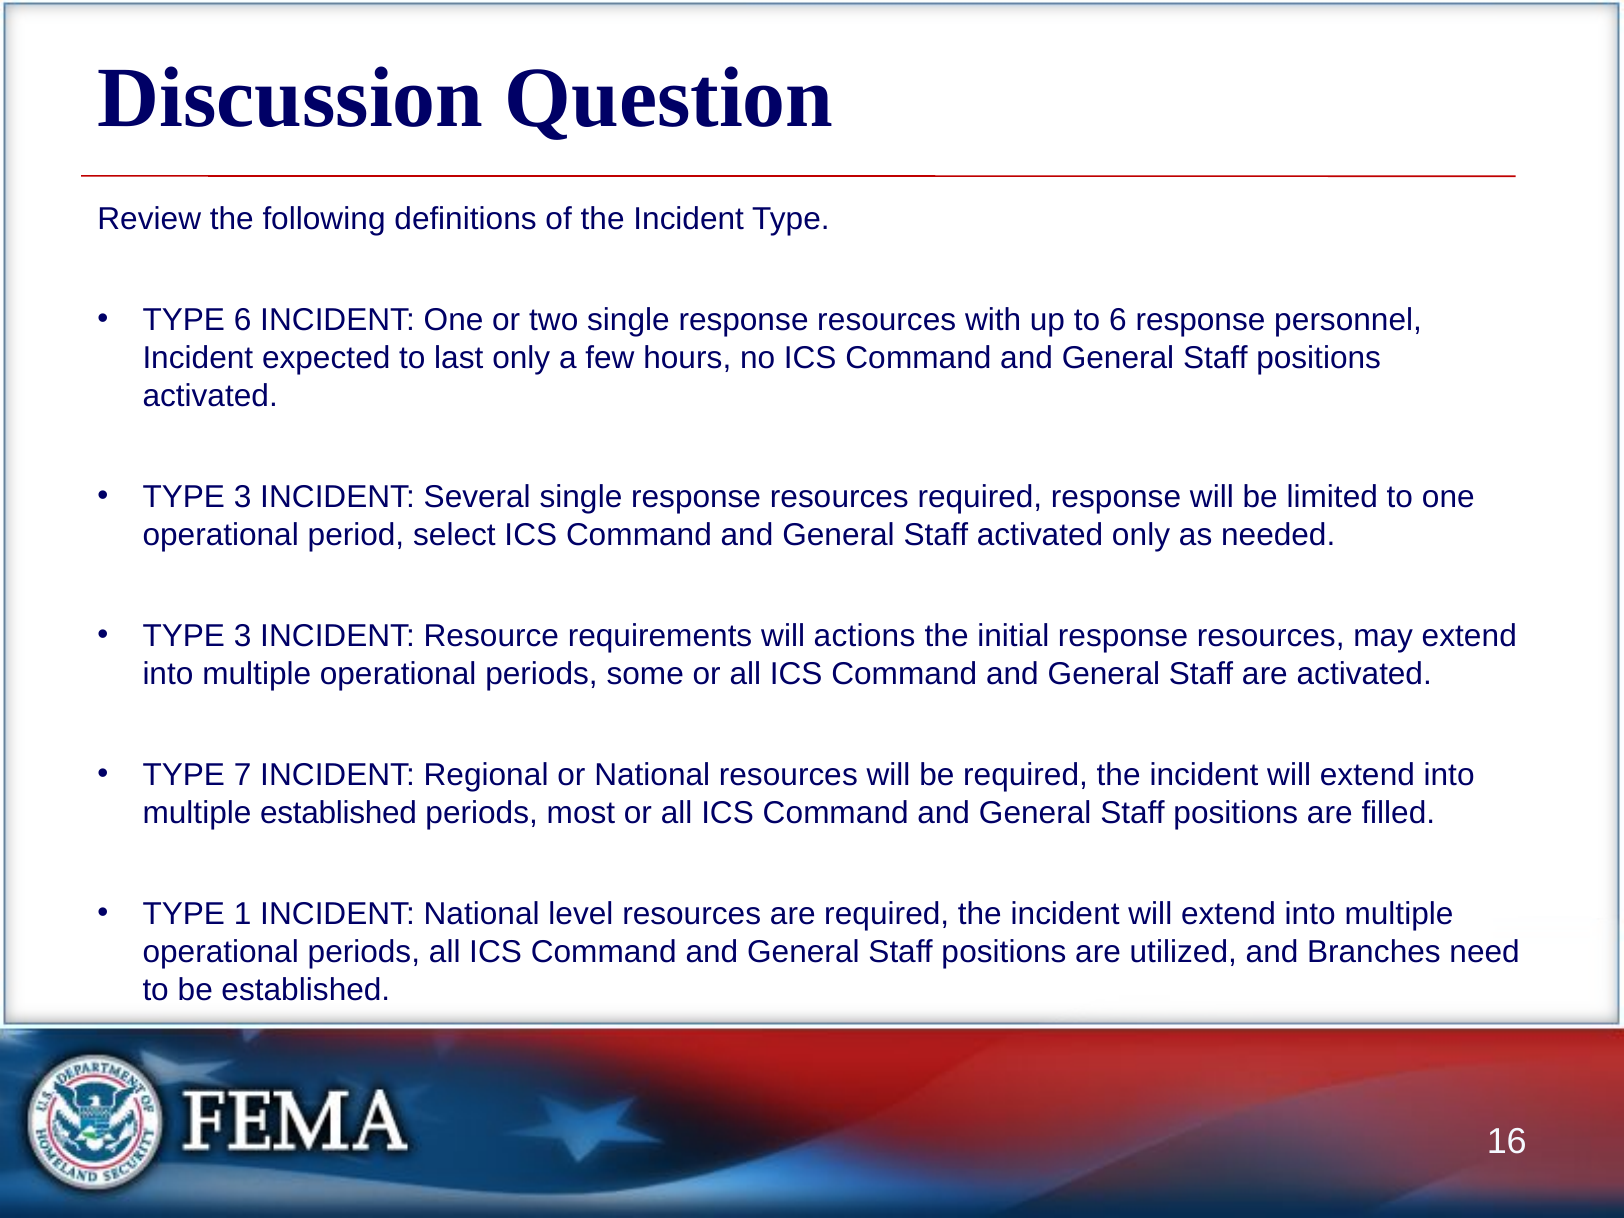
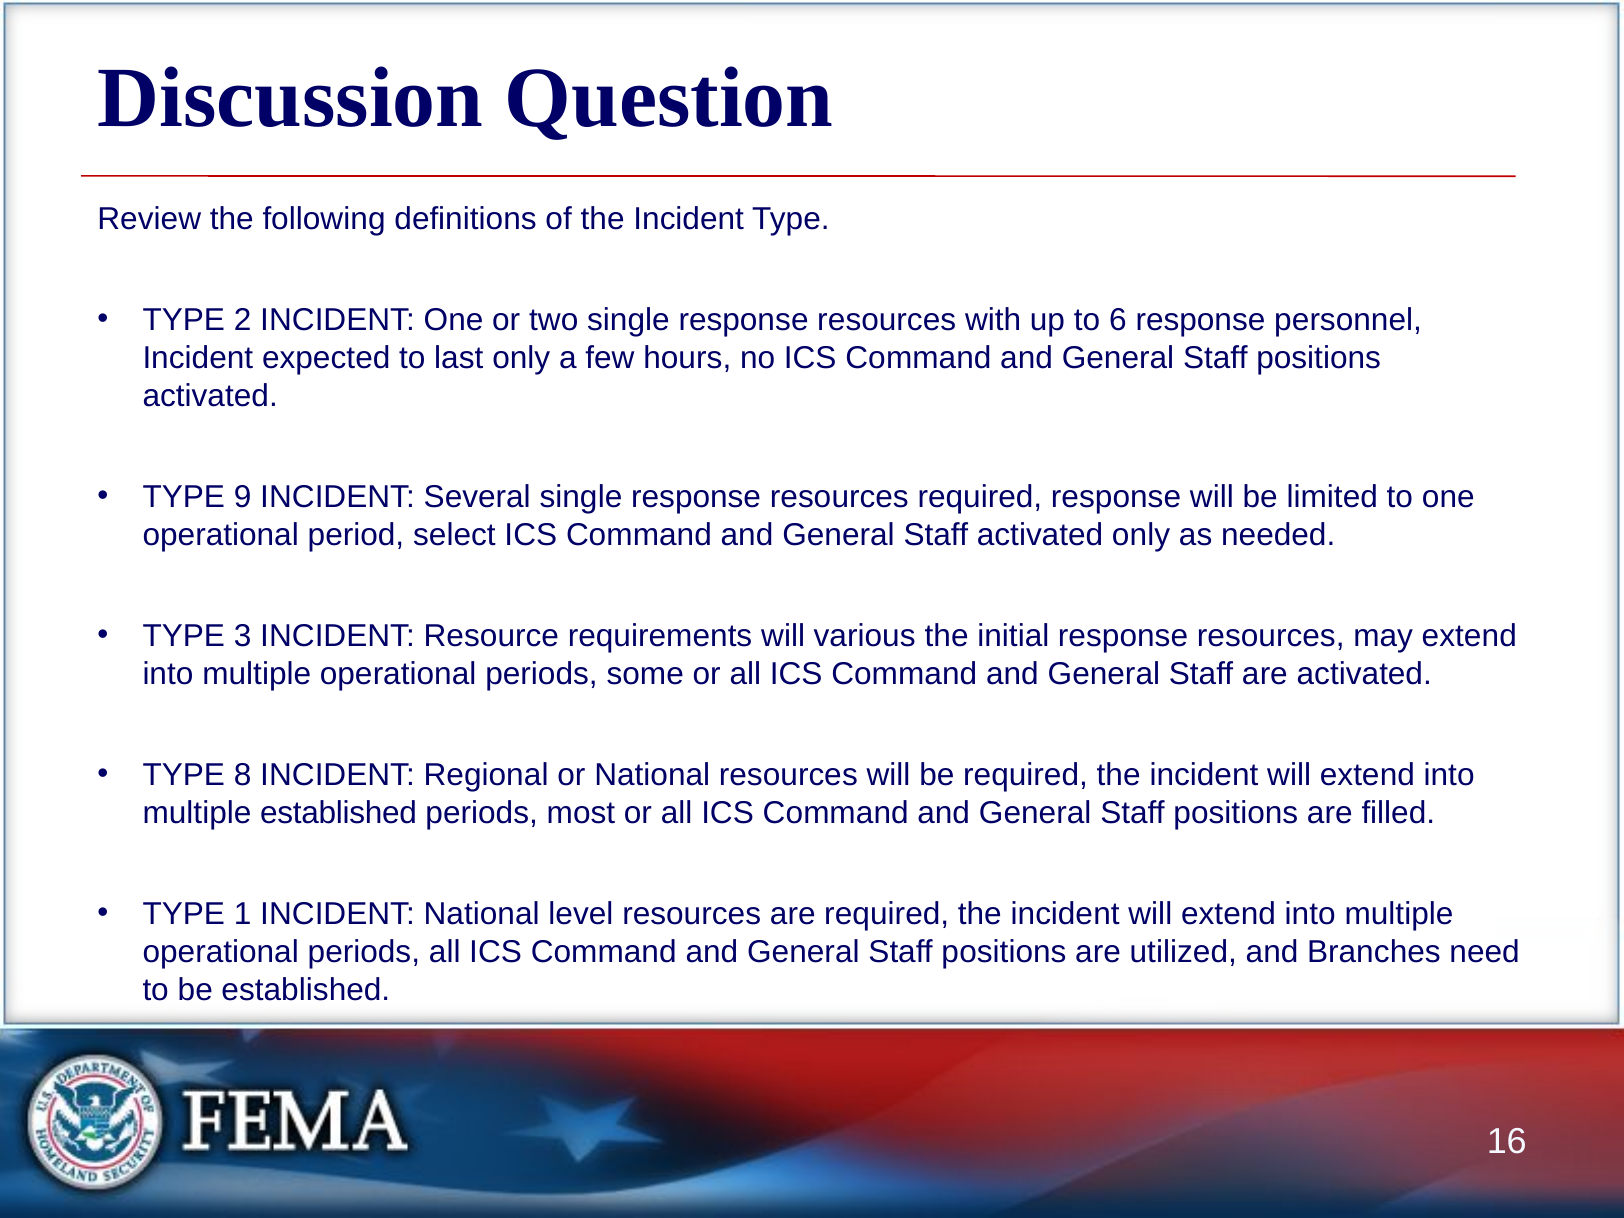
TYPE 6: 6 -> 2
3 at (243, 497): 3 -> 9
actions: actions -> various
7: 7 -> 8
